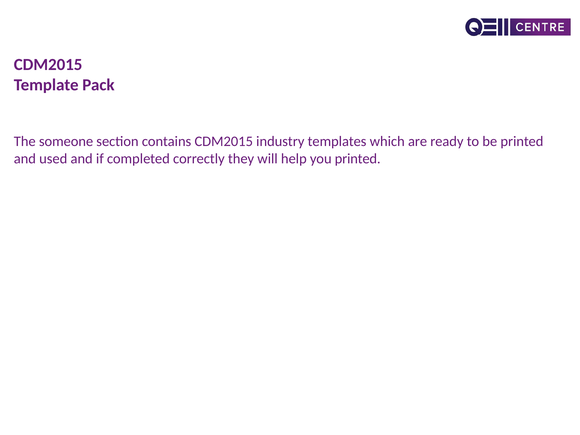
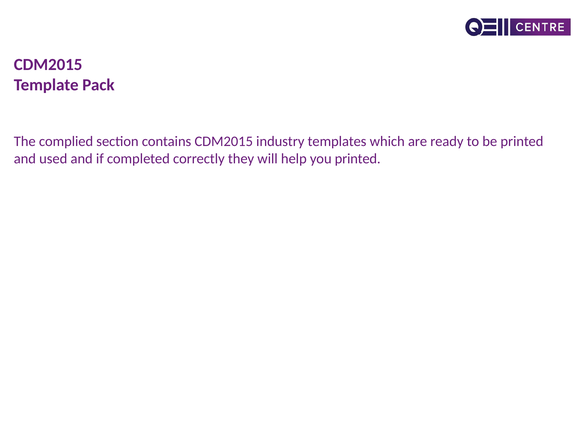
someone: someone -> complied
